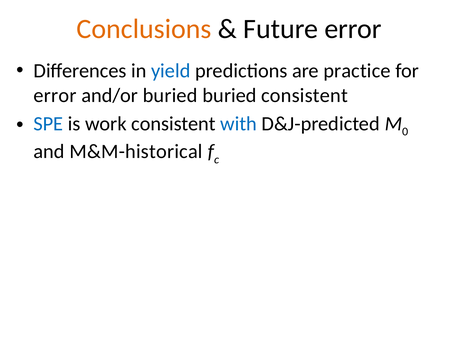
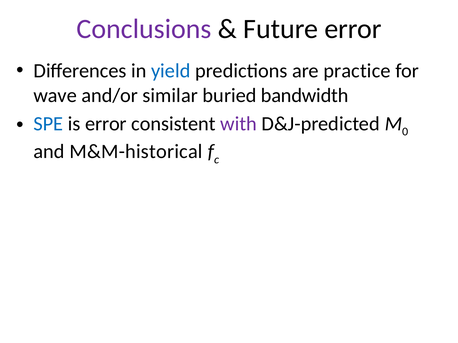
Conclusions colour: orange -> purple
error at (55, 95): error -> wave
and/or buried: buried -> similar
buried consistent: consistent -> bandwidth
is work: work -> error
with colour: blue -> purple
